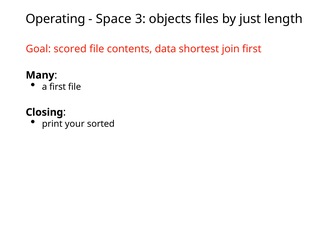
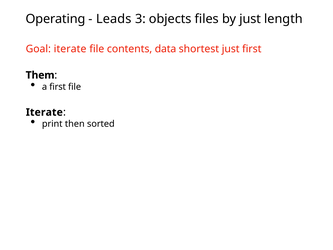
Space: Space -> Leads
Goal scored: scored -> iterate
shortest join: join -> just
Many: Many -> Them
Closing at (44, 112): Closing -> Iterate
your: your -> then
